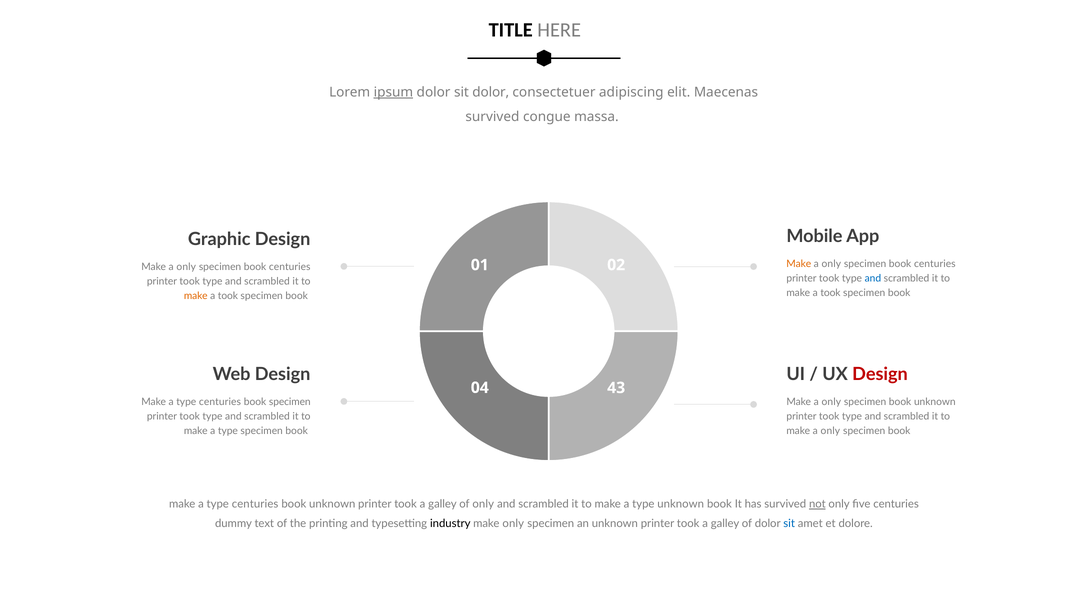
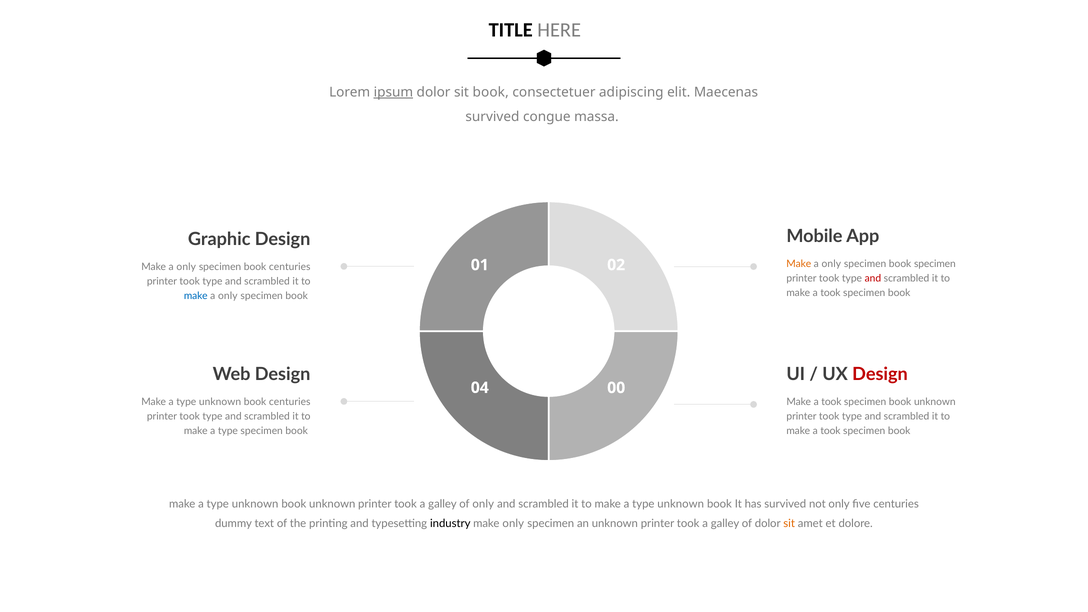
sit dolor: dolor -> book
centuries at (935, 264): centuries -> specimen
and at (873, 278) colour: blue -> red
make at (196, 296) colour: orange -> blue
took at (228, 296): took -> only
43: 43 -> 00
centuries at (220, 402): centuries -> unknown
specimen at (290, 402): specimen -> centuries
only at (831, 402): only -> took
only at (830, 431): only -> took
centuries at (255, 504): centuries -> unknown
not underline: present -> none
sit at (789, 524) colour: blue -> orange
